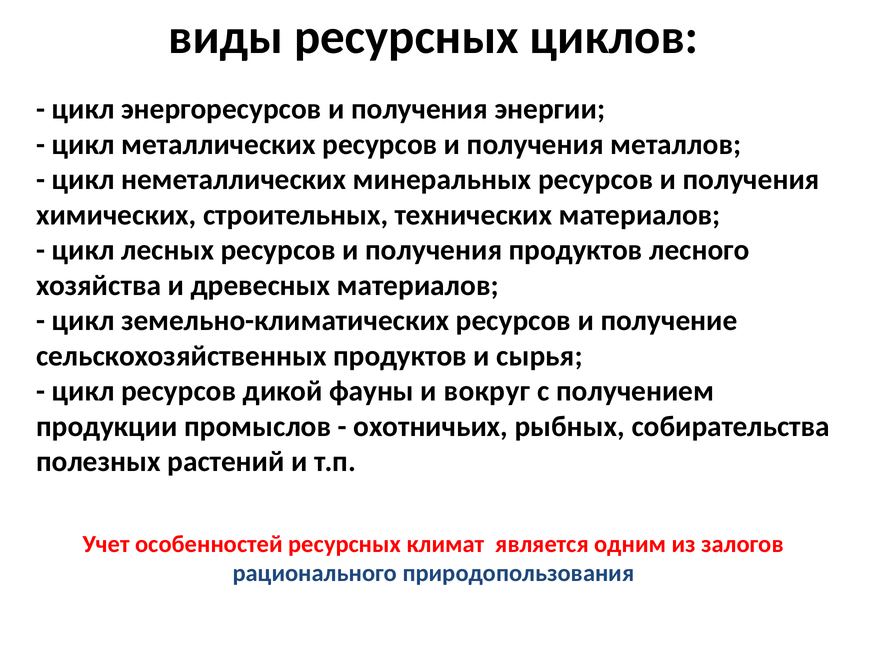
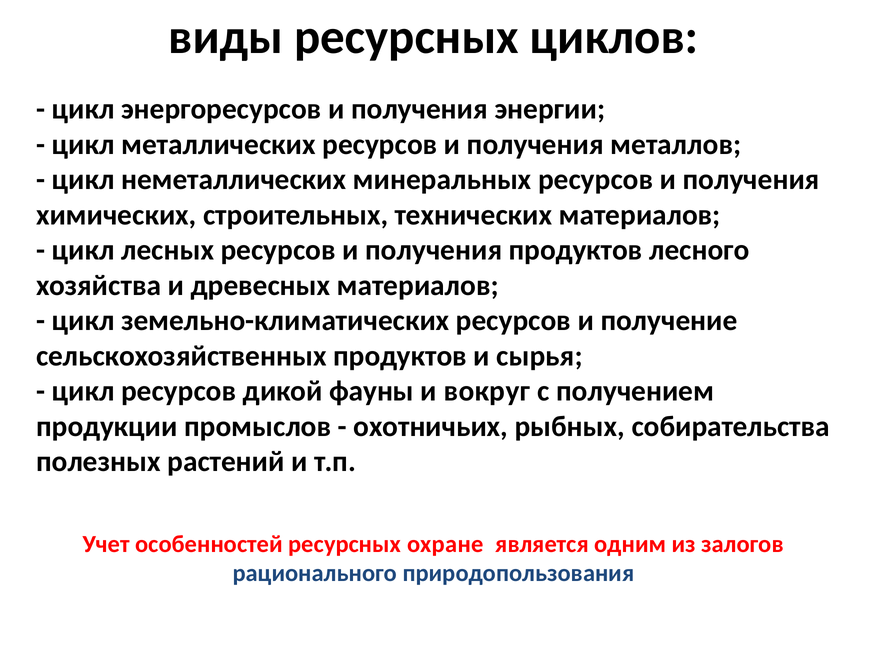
климат: климат -> охране
